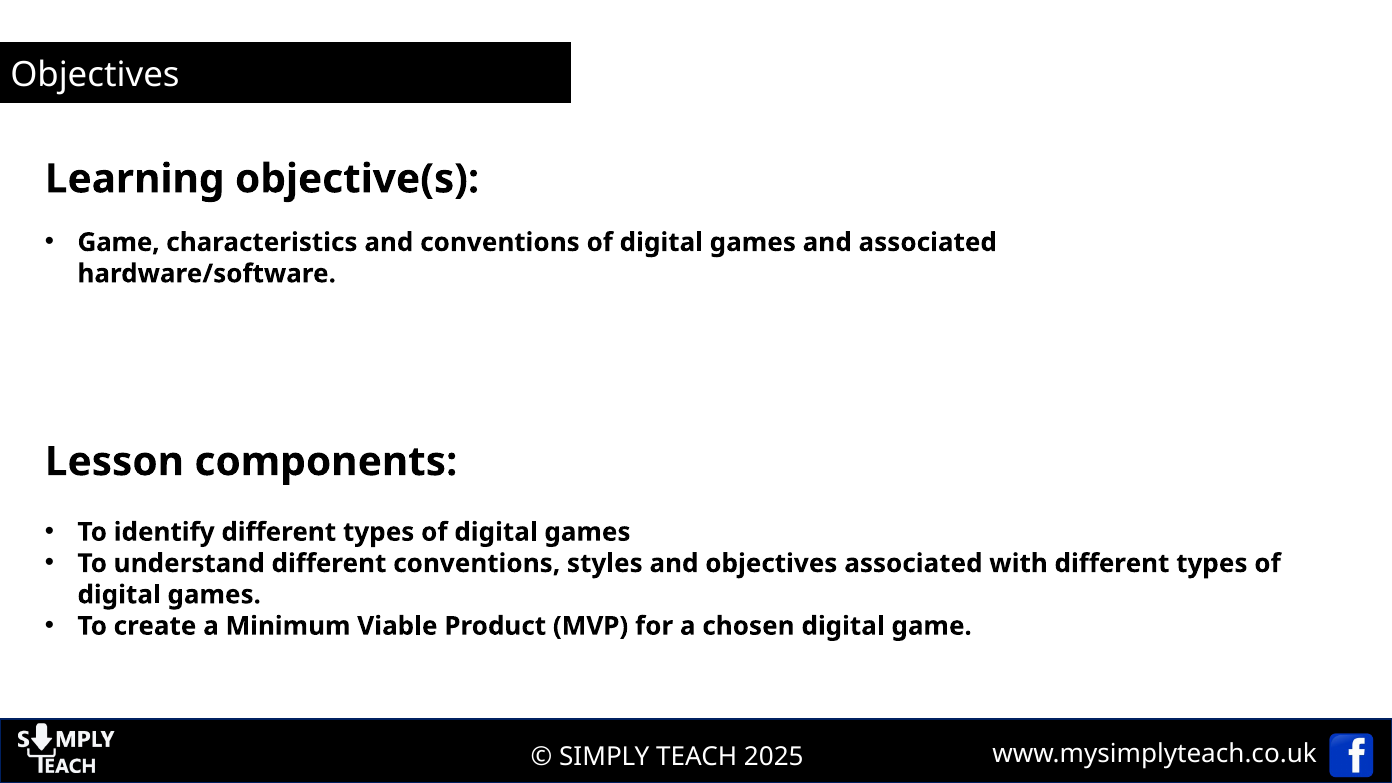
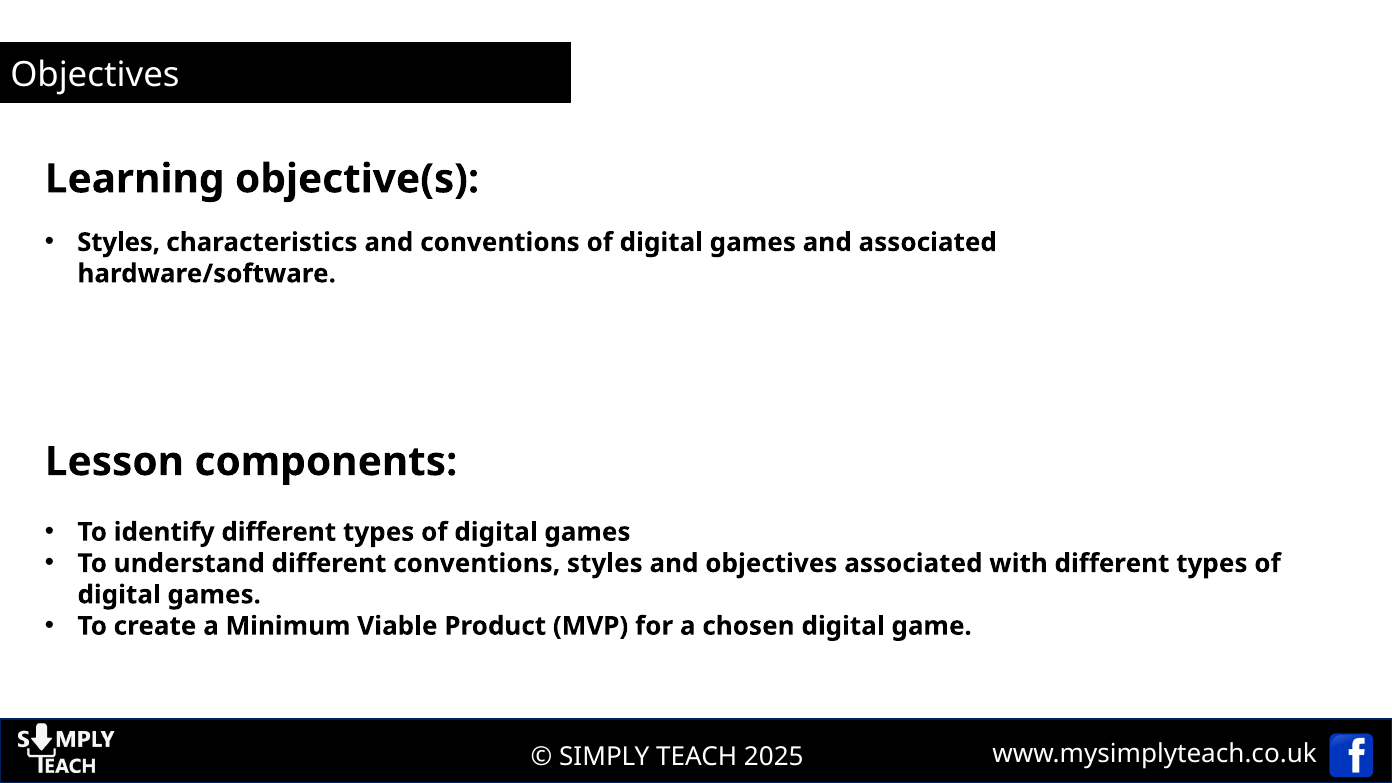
Game at (119, 242): Game -> Styles
